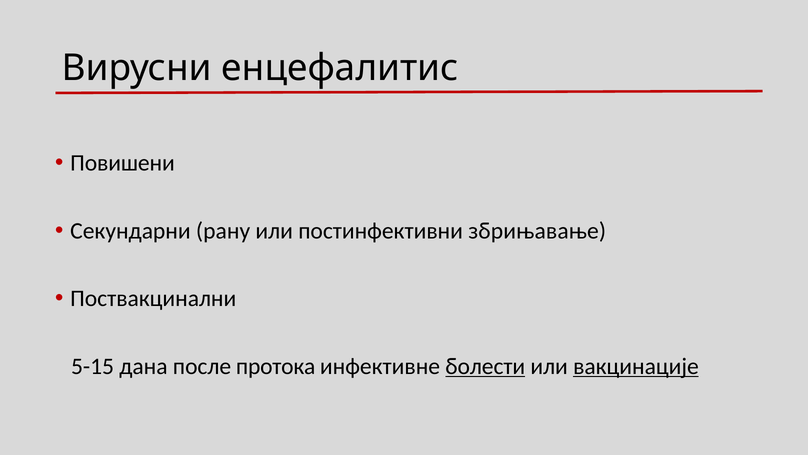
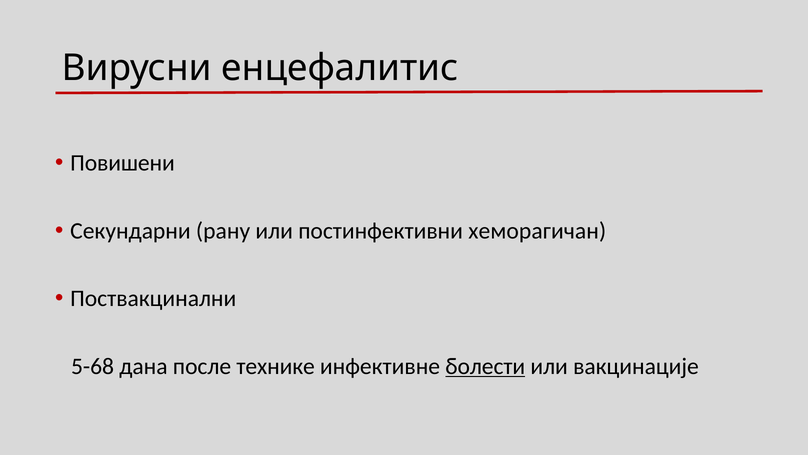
збрињавање: збрињавање -> хеморагичан
5-15: 5-15 -> 5-68
протока: протока -> технике
вакцинације underline: present -> none
